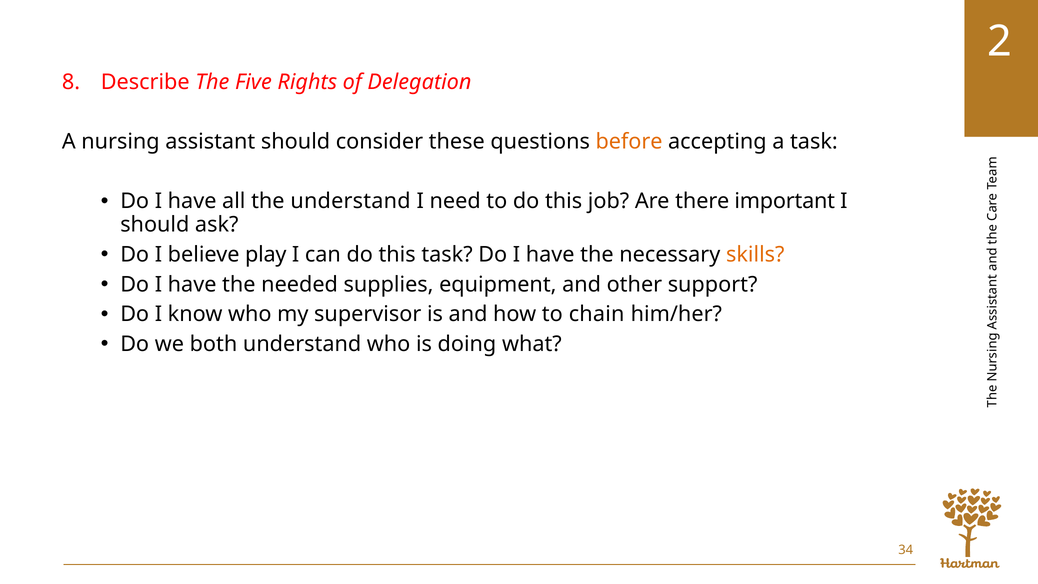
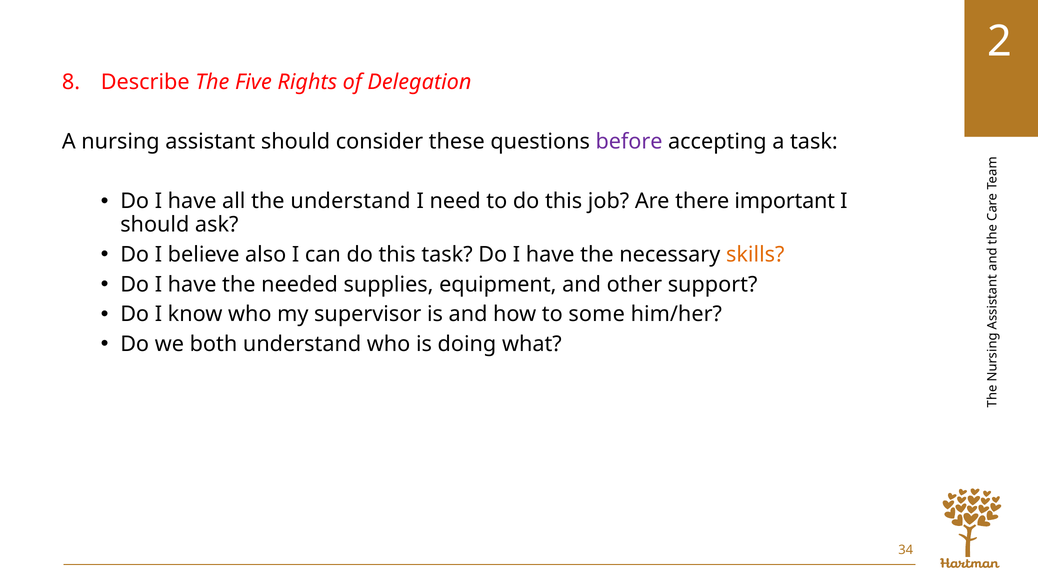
before colour: orange -> purple
play: play -> also
chain: chain -> some
